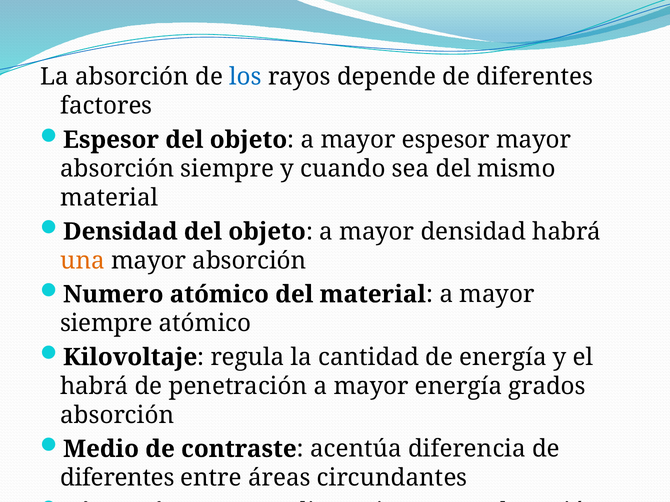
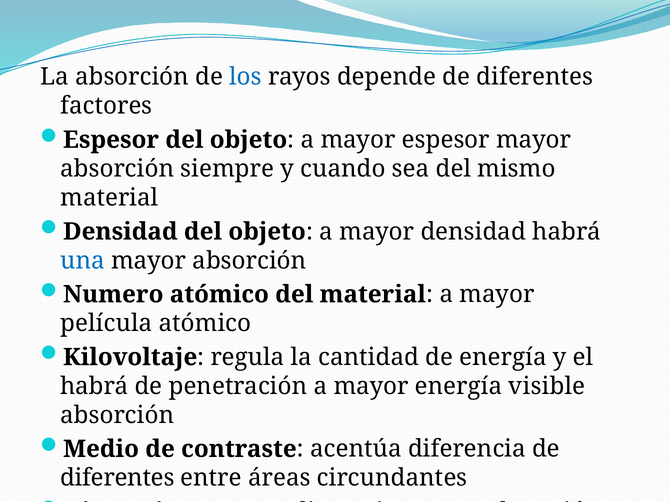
una colour: orange -> blue
siempre at (106, 324): siempre -> película
grados: grados -> visible
